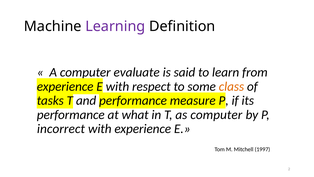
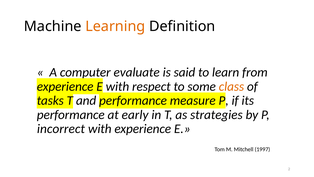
Learning colour: purple -> orange
what: what -> early
as computer: computer -> strategies
